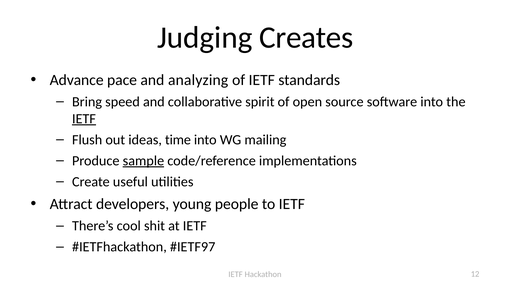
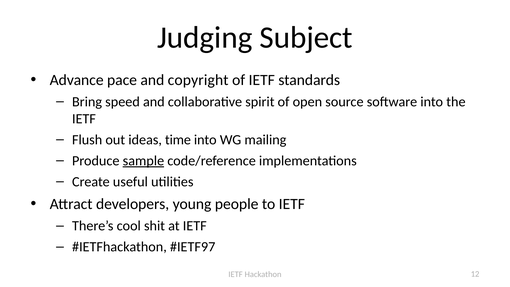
Creates: Creates -> Subject
analyzing: analyzing -> copyright
IETF at (84, 119) underline: present -> none
